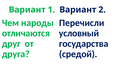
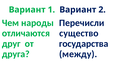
условный: условный -> существо
средой: средой -> между
